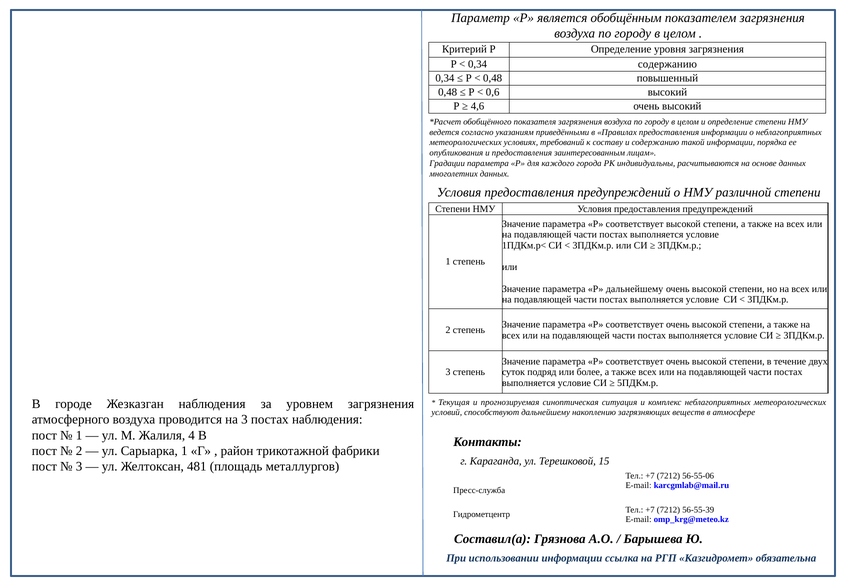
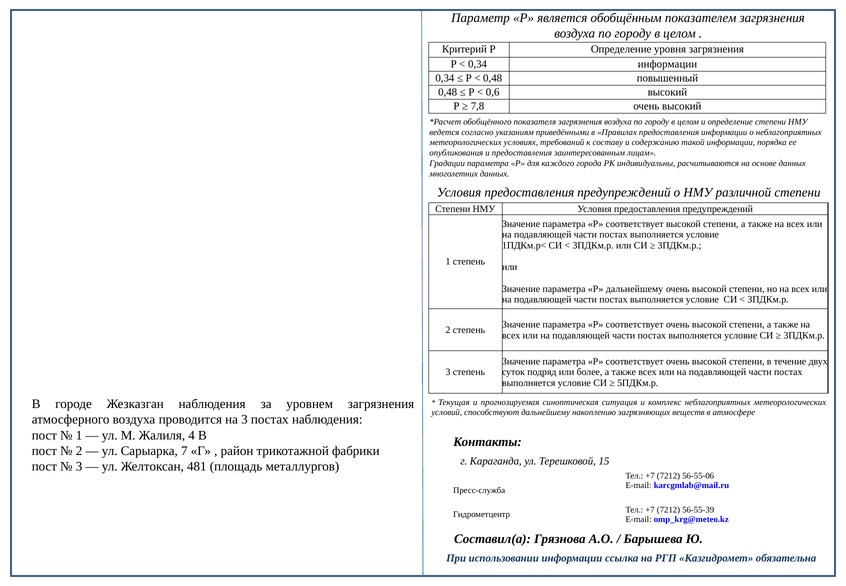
0,34 содержанию: содержанию -> информации
4,6: 4,6 -> 7,8
Сарыарка 1: 1 -> 7
